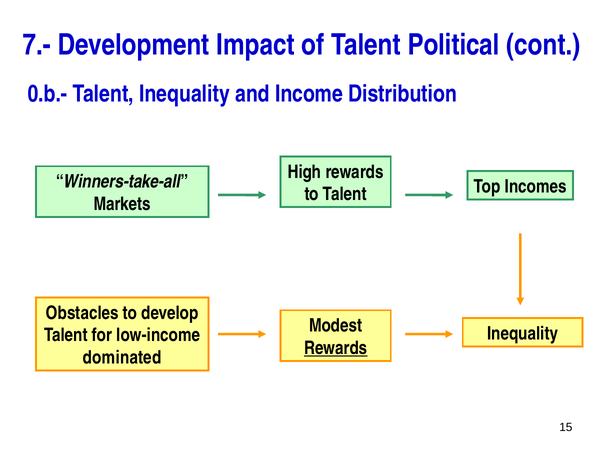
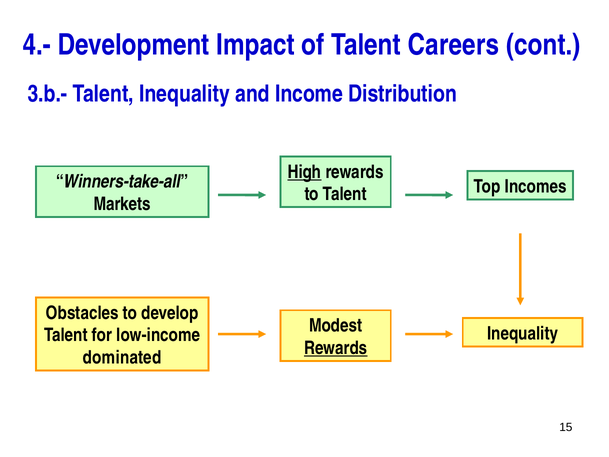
7.-: 7.- -> 4.-
Political: Political -> Careers
0.b.-: 0.b.- -> 3.b.-
High underline: none -> present
